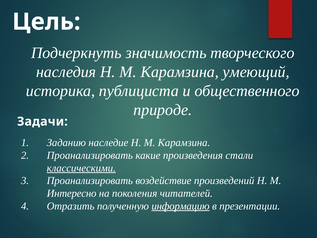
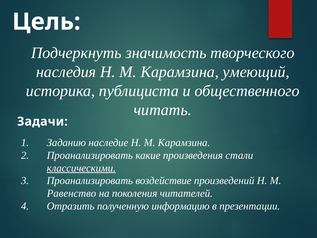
природе: природе -> читать
Интересно: Интересно -> Равенство
информацию underline: present -> none
